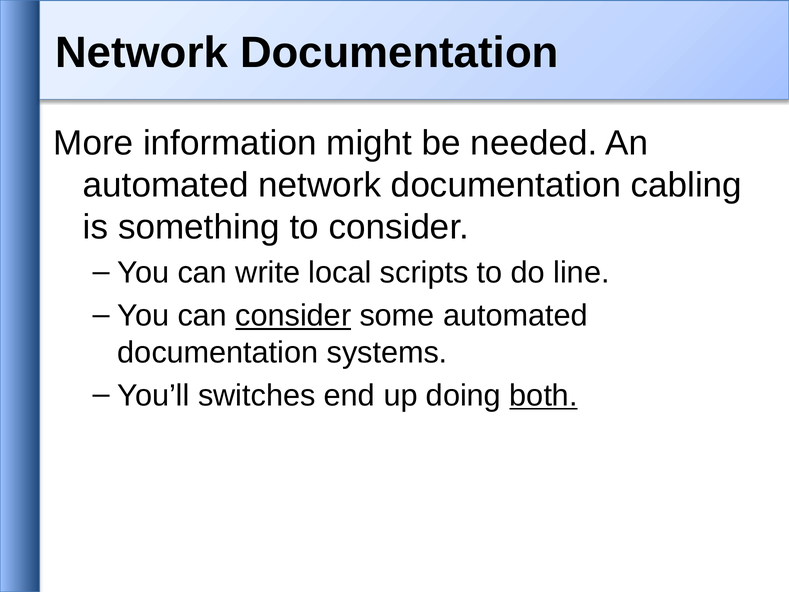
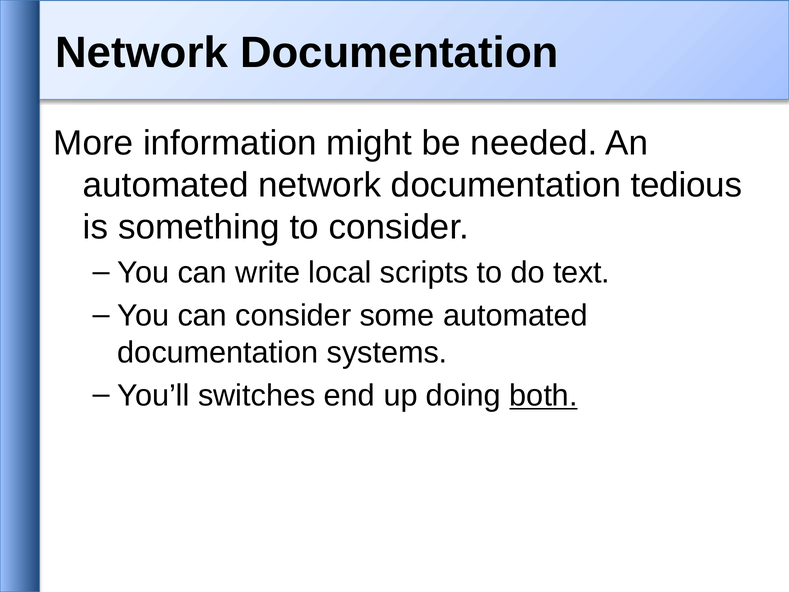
cabling: cabling -> tedious
line: line -> text
consider at (293, 316) underline: present -> none
